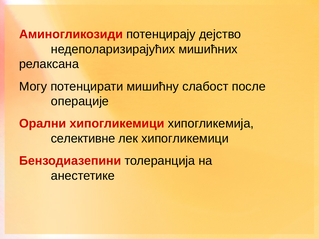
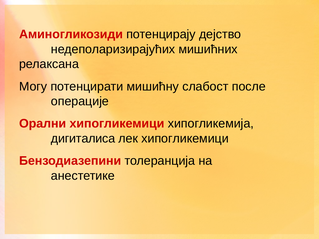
селективне: селективне -> дигиталиса
